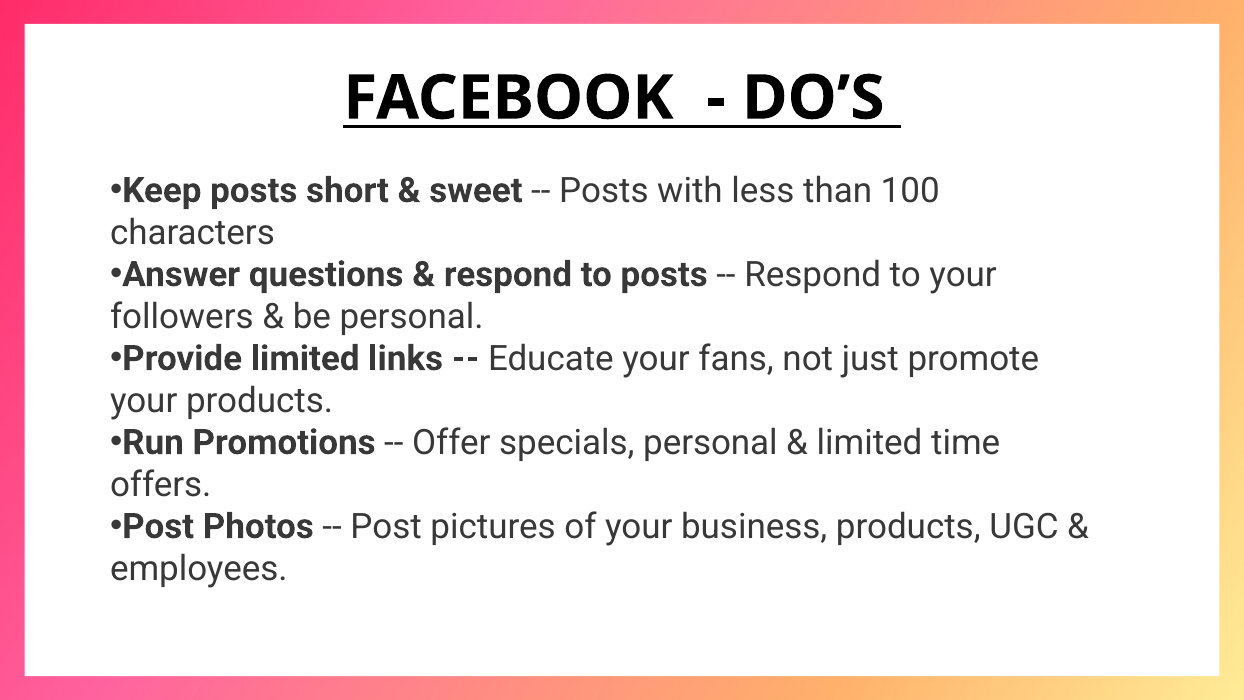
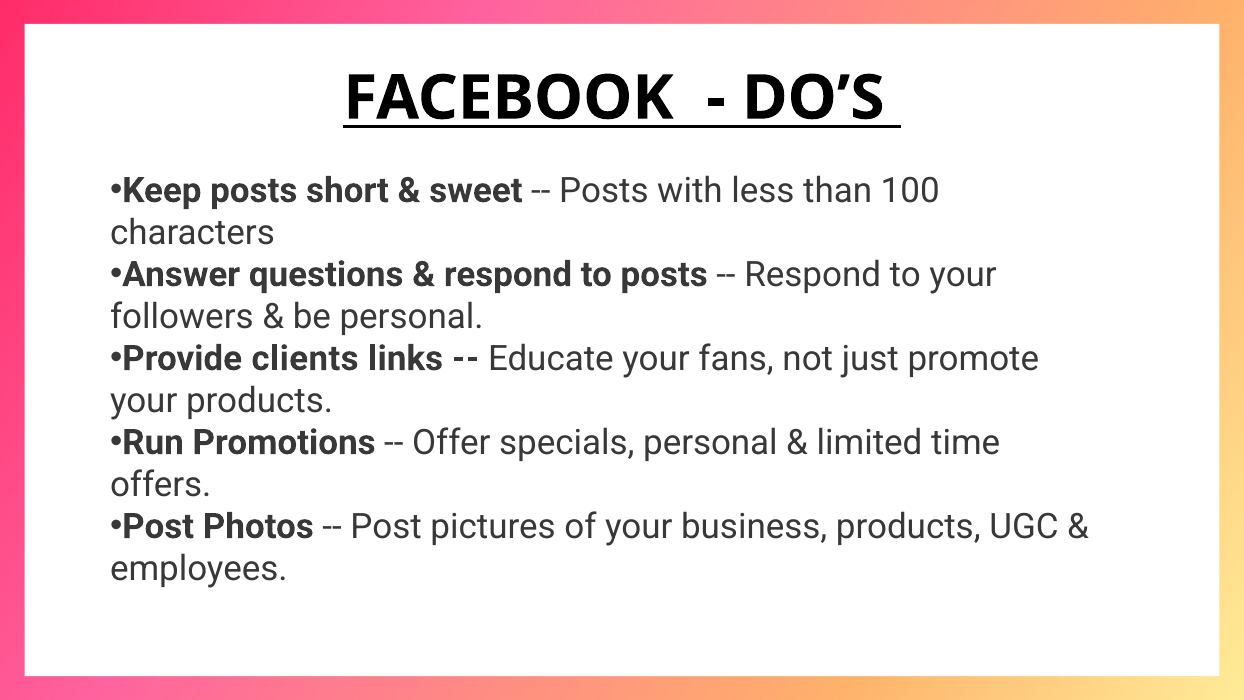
Provide limited: limited -> clients
